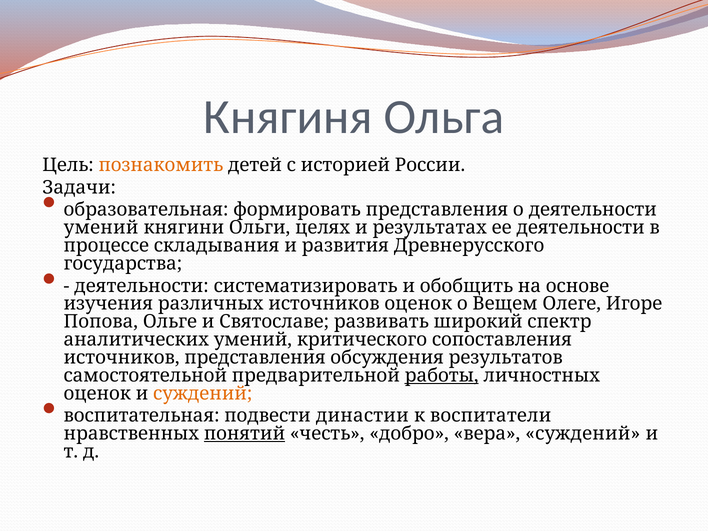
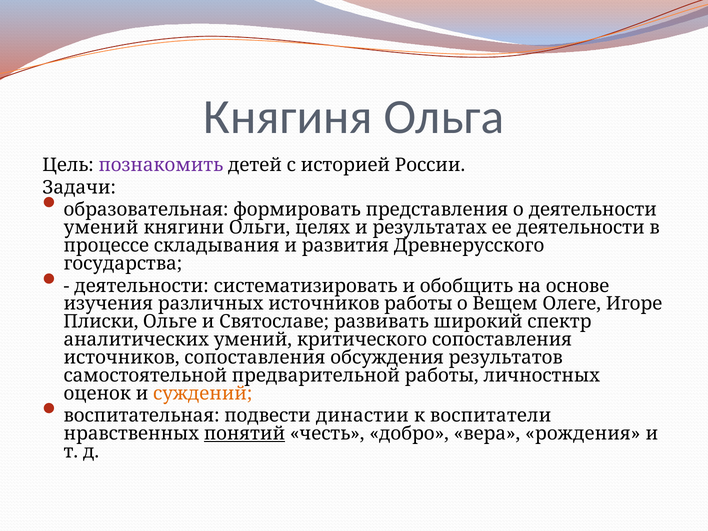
познакомить colour: orange -> purple
источников оценок: оценок -> работы
Попова: Попова -> Плиски
источников представления: представления -> сопоставления
работы at (442, 375) underline: present -> none
вера суждений: суждений -> рождения
